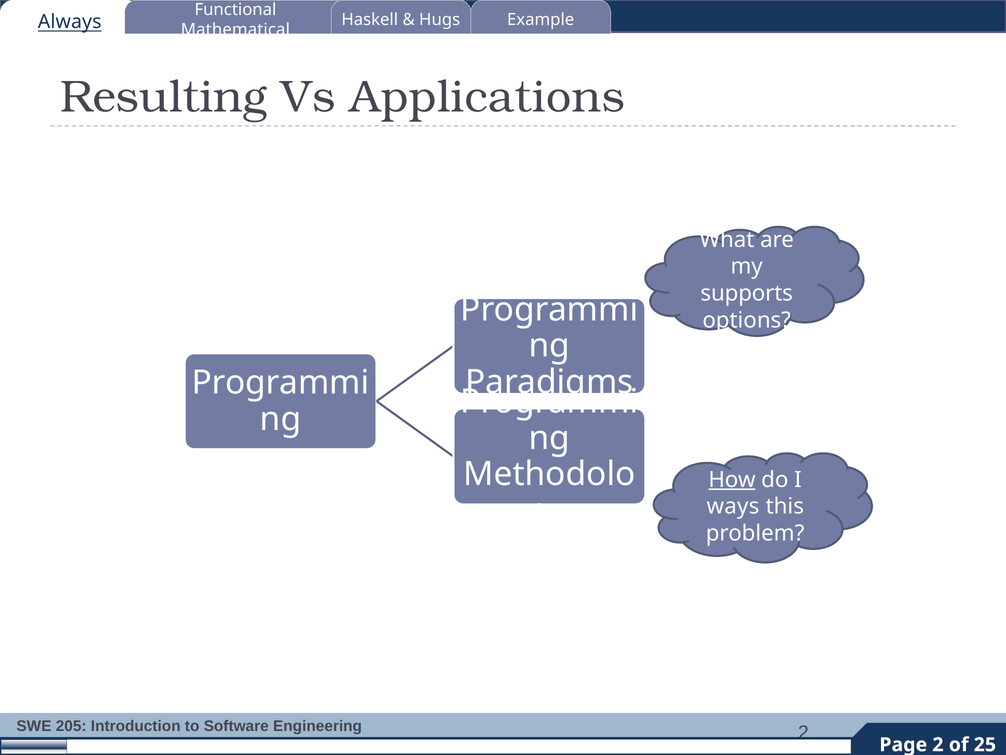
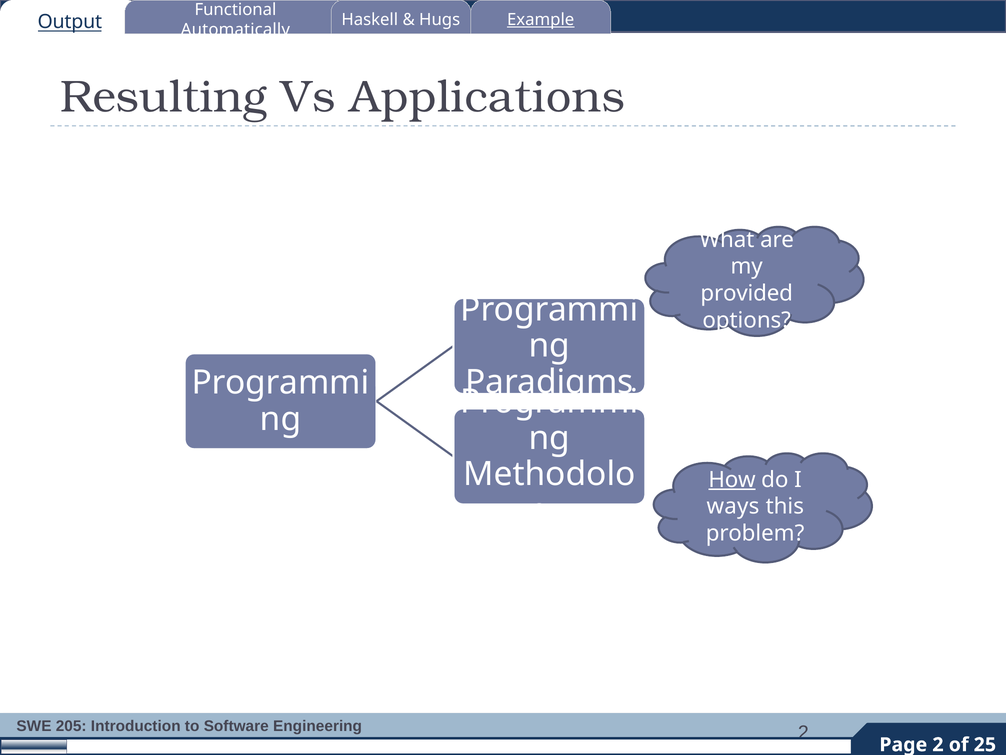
Example underline: none -> present
Always: Always -> Output
Mathematical: Mathematical -> Automatically
supports: supports -> provided
